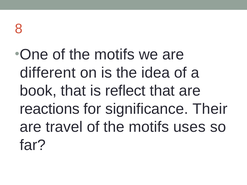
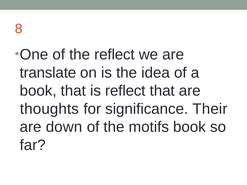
One of the motifs: motifs -> reflect
different: different -> translate
reactions: reactions -> thoughts
travel: travel -> down
motifs uses: uses -> book
